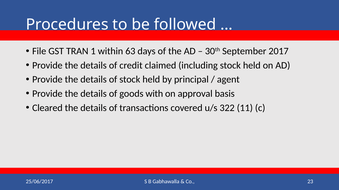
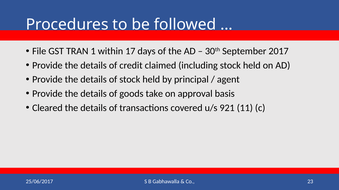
63: 63 -> 17
with: with -> take
322: 322 -> 921
